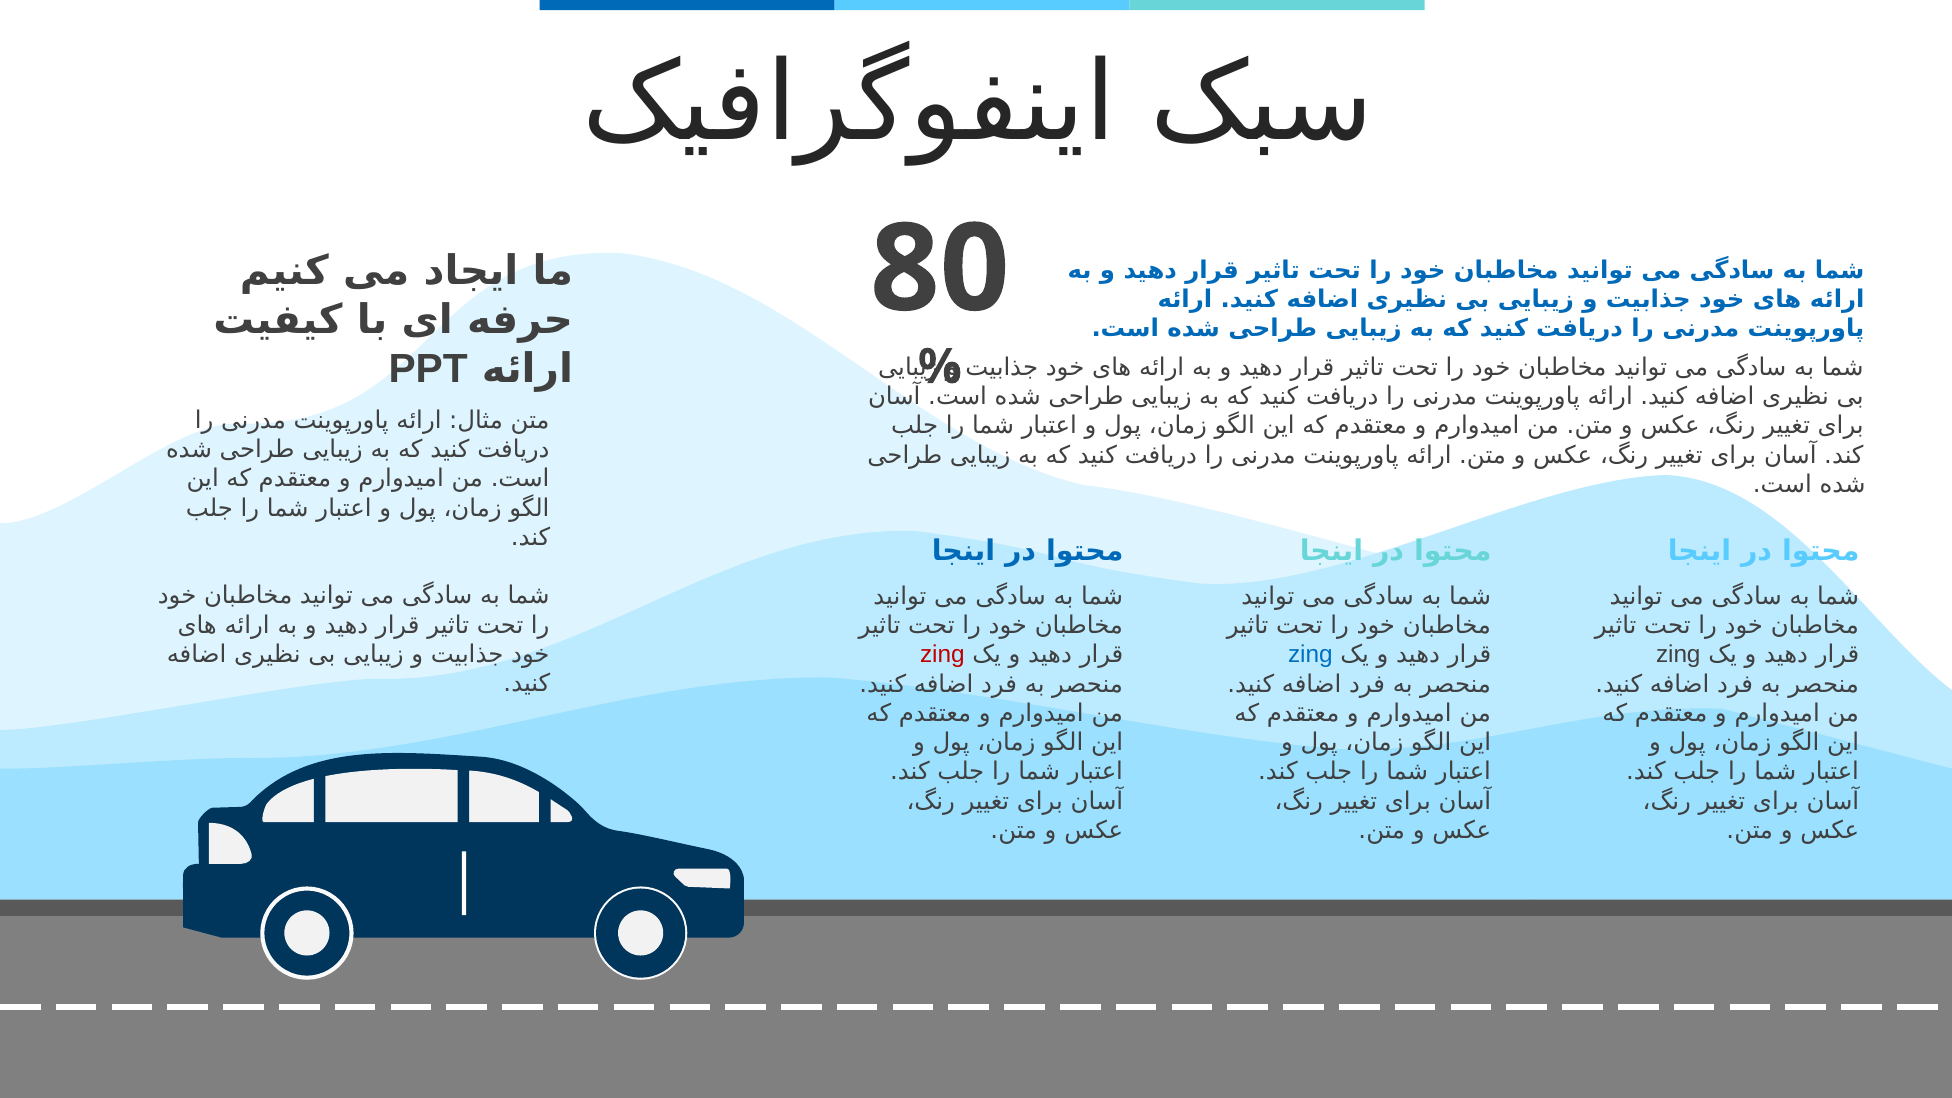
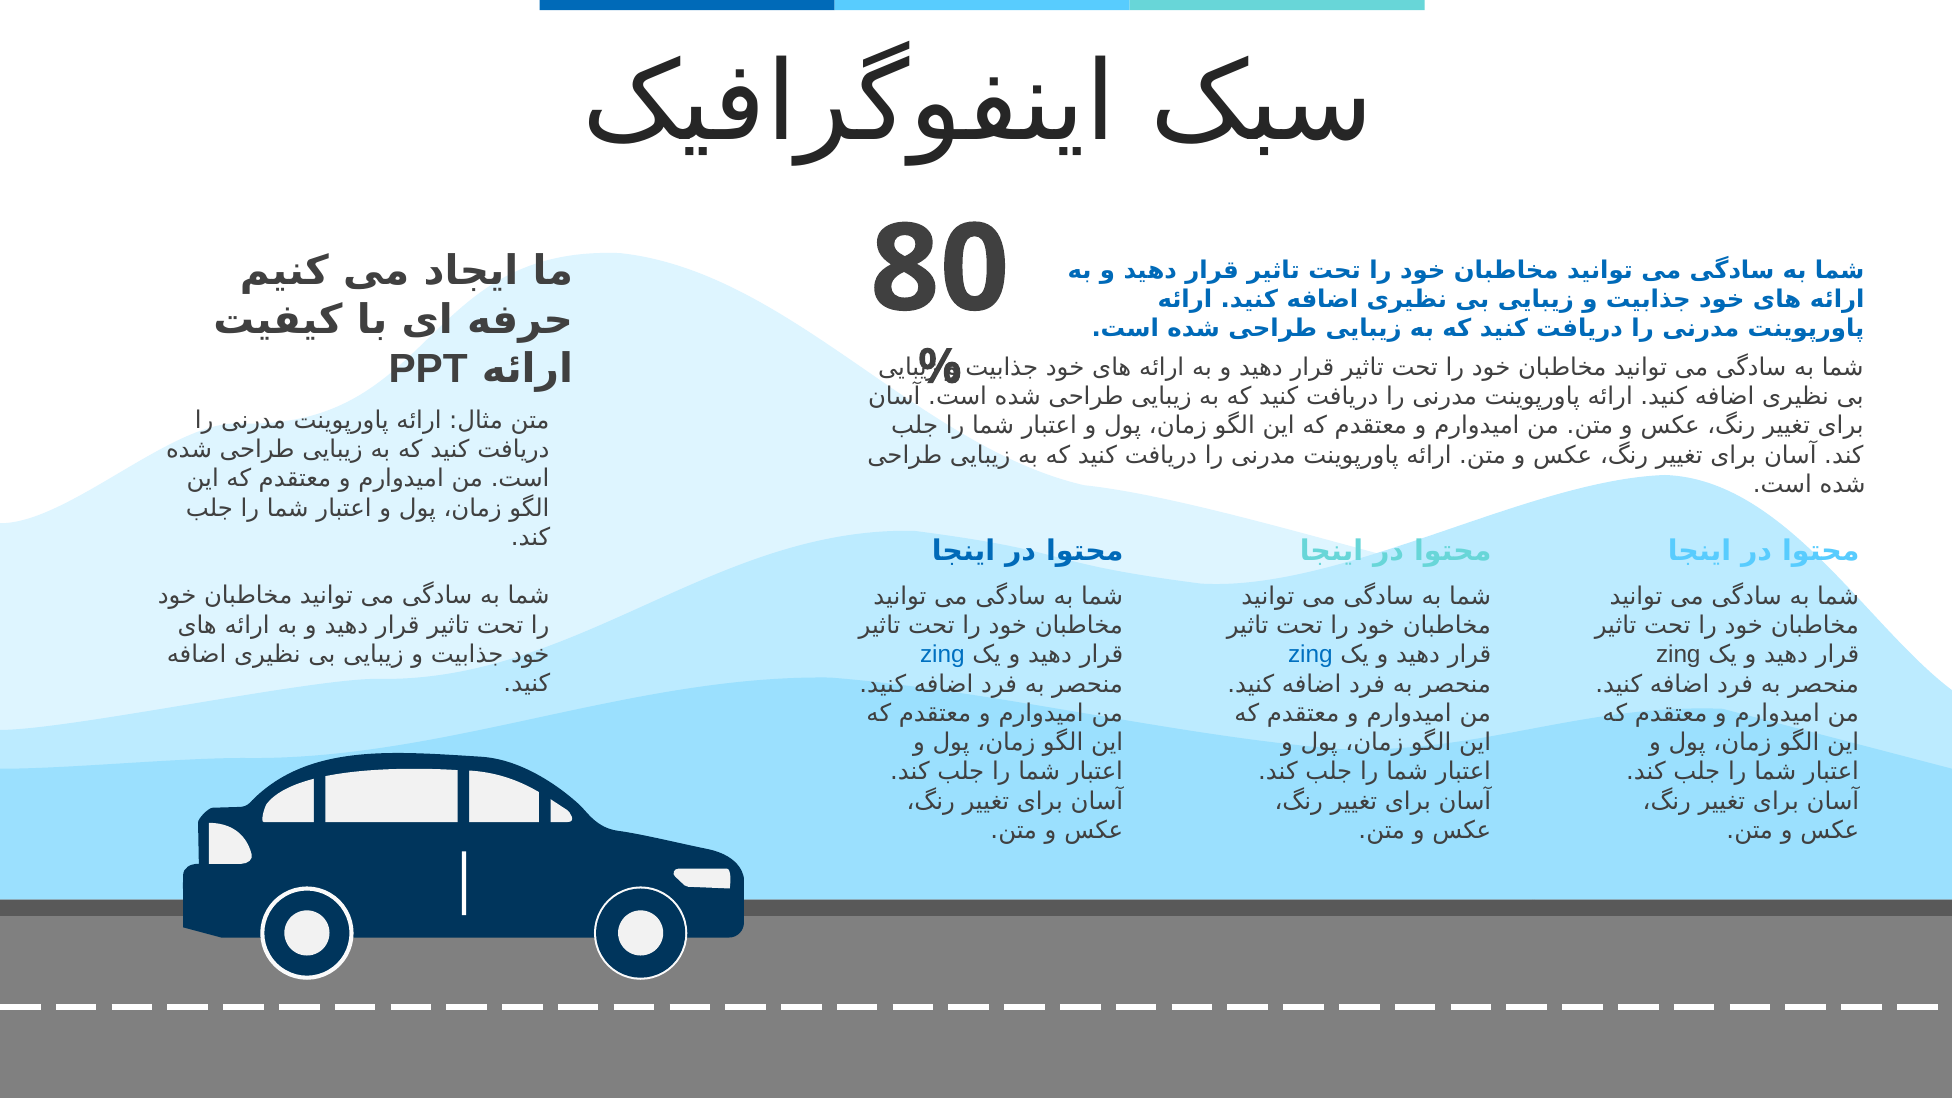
zing at (942, 655) colour: red -> blue
